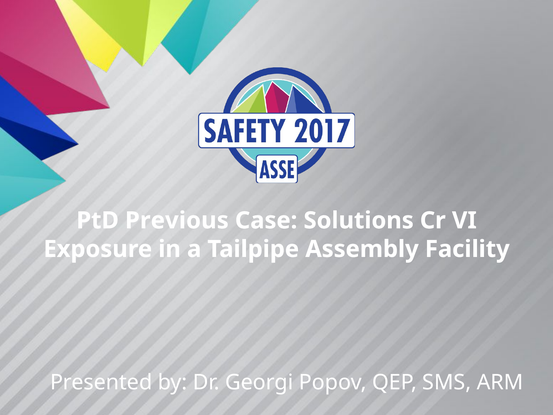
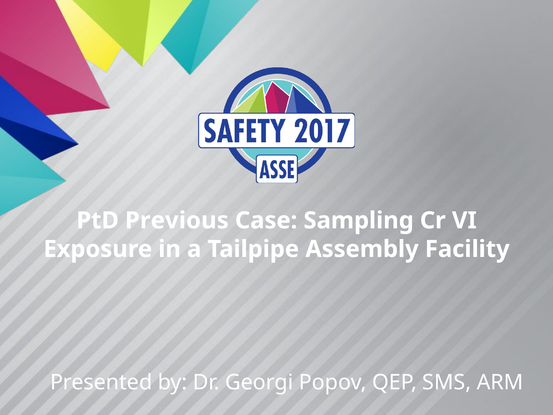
Solutions: Solutions -> Sampling
